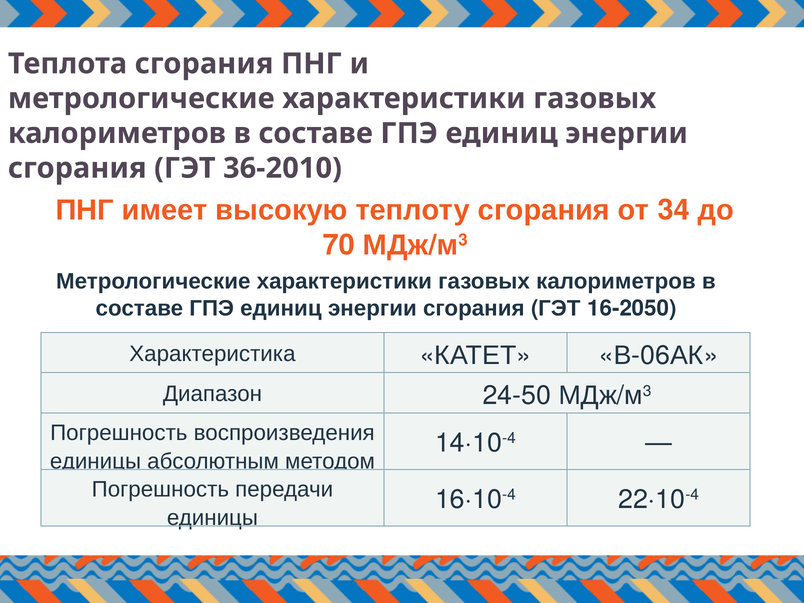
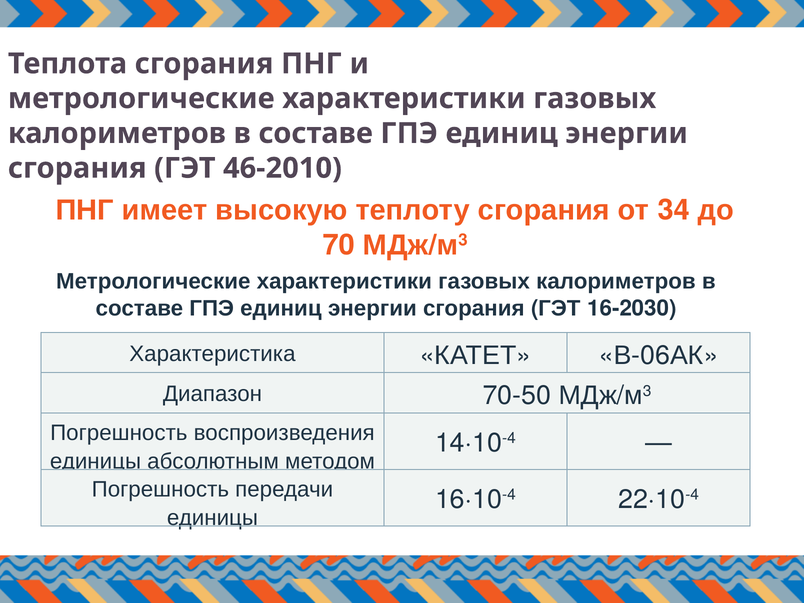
36-2010: 36-2010 -> 46-2010
16-2050: 16-2050 -> 16-2030
24-50: 24-50 -> 70-50
